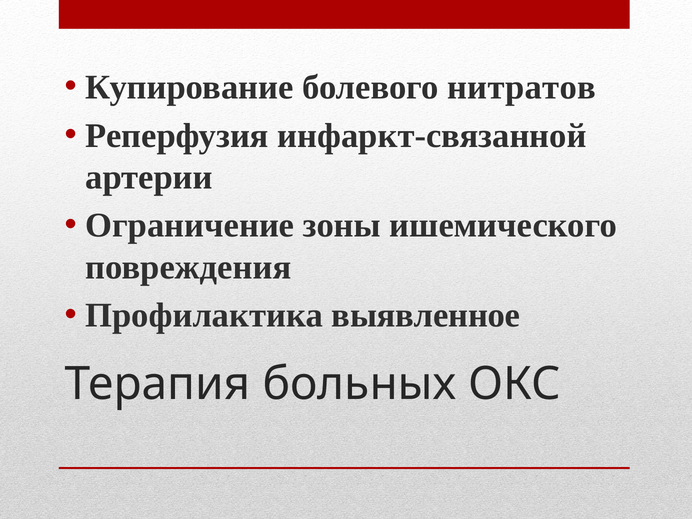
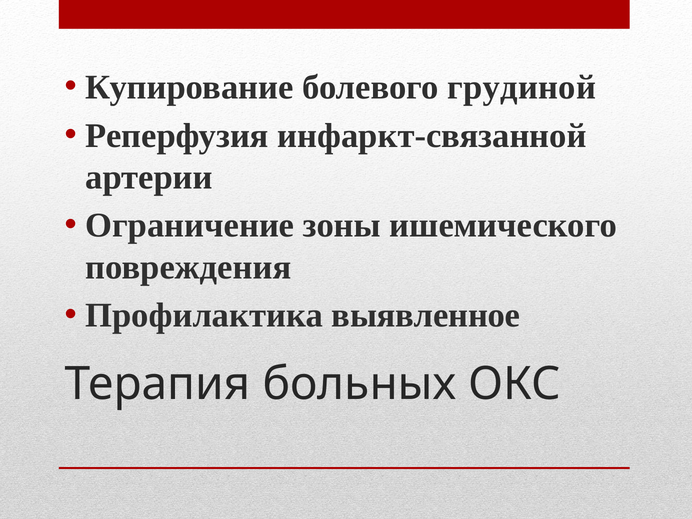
нитратов: нитратов -> грудиной
